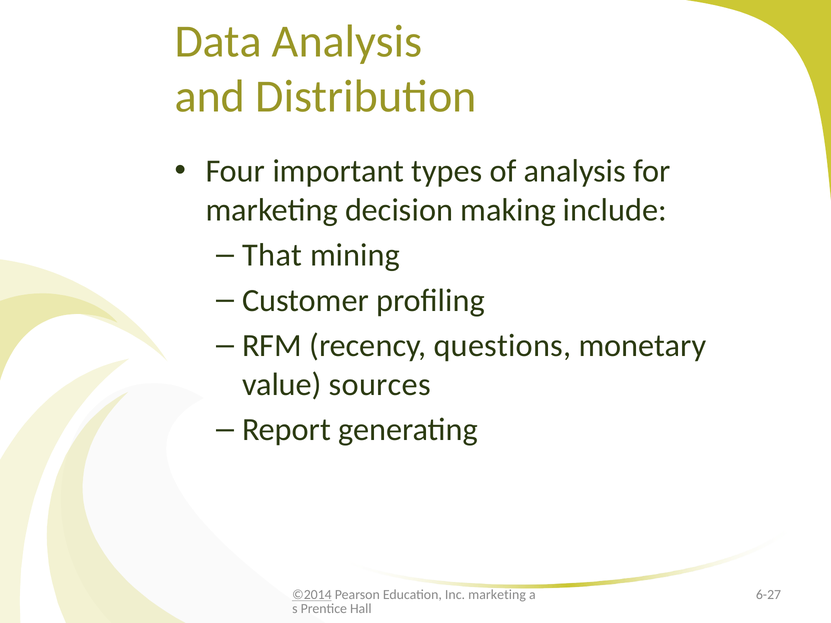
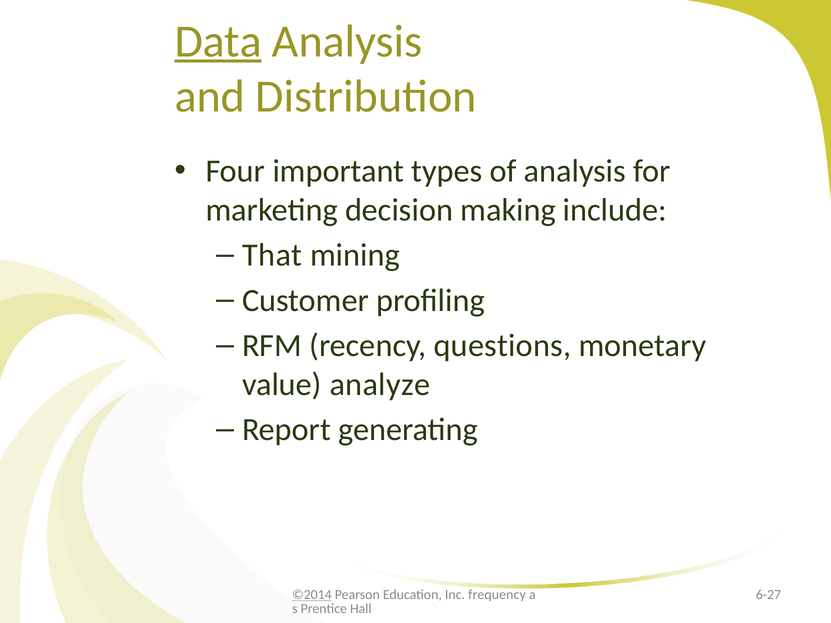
Data underline: none -> present
sources: sources -> analyze
Inc marketing: marketing -> frequency
